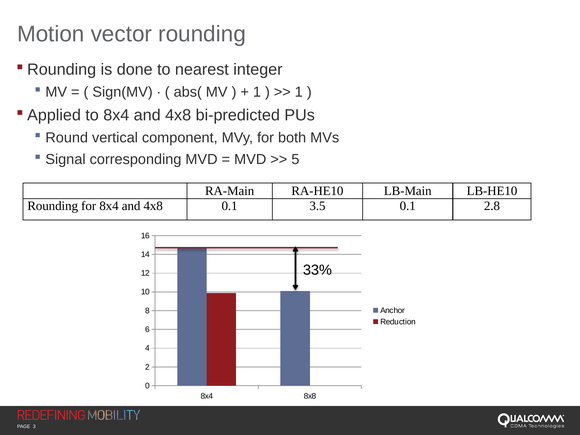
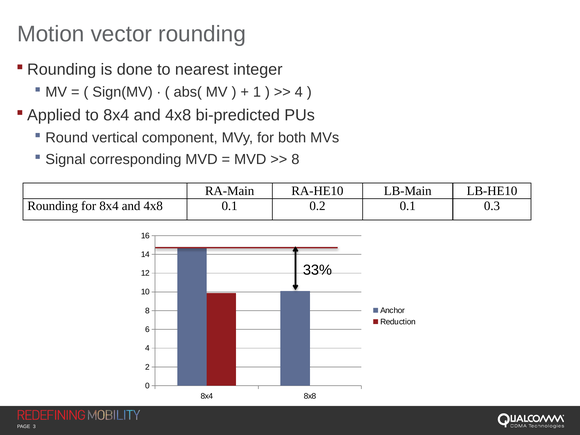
1 at (299, 92): 1 -> 4
5 at (295, 159): 5 -> 8
3.5: 3.5 -> 0.2
2.8: 2.8 -> 0.3
